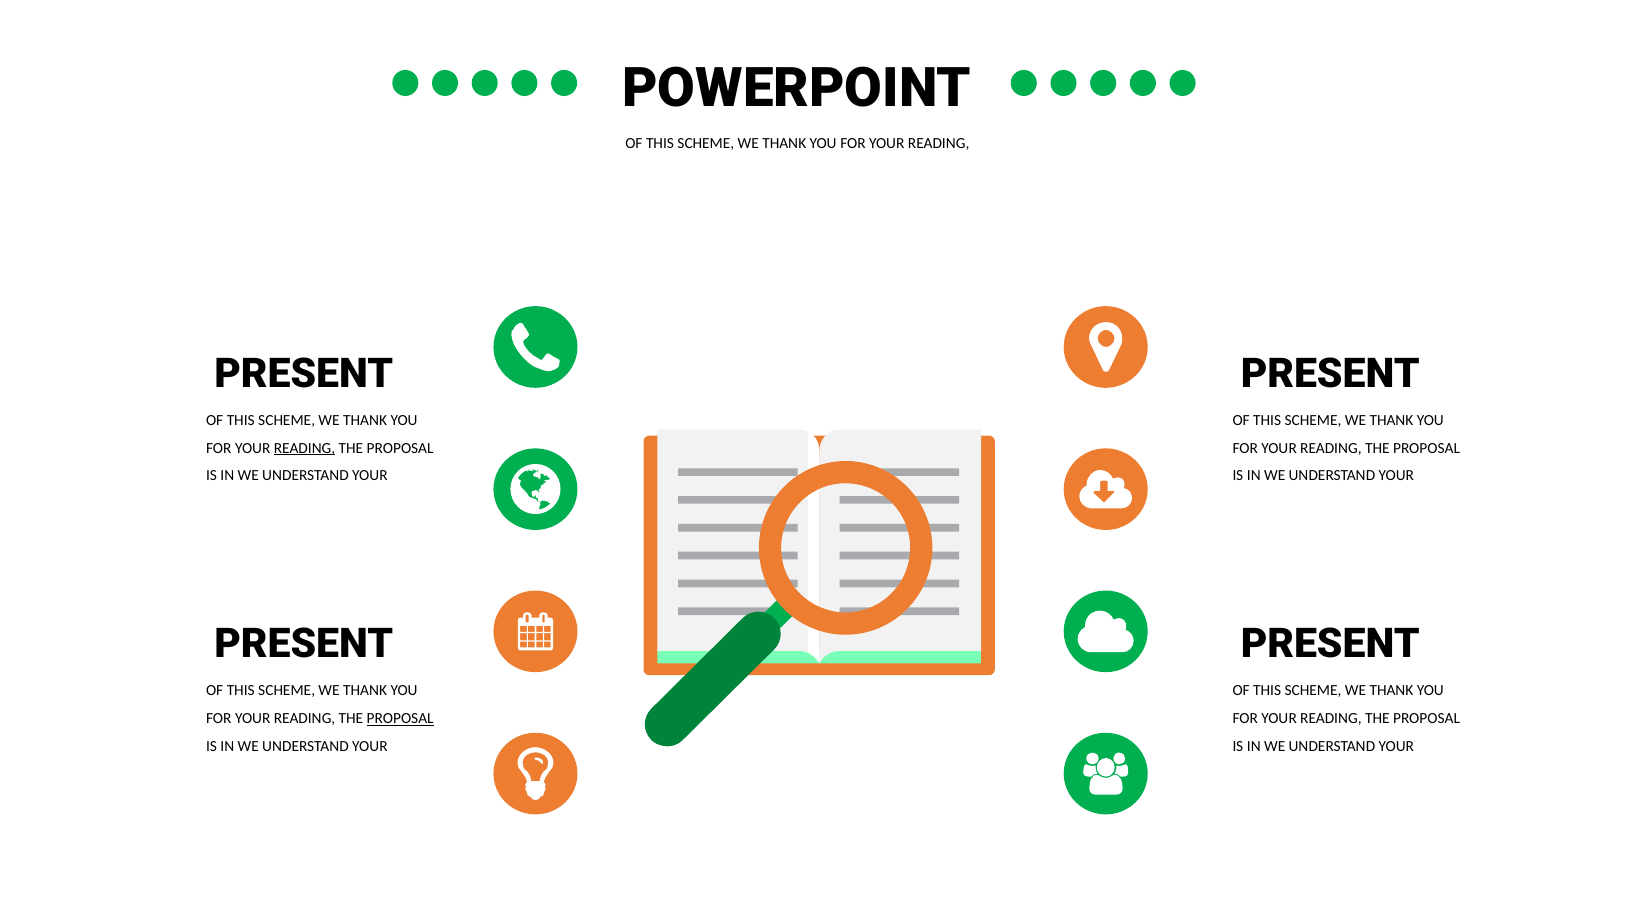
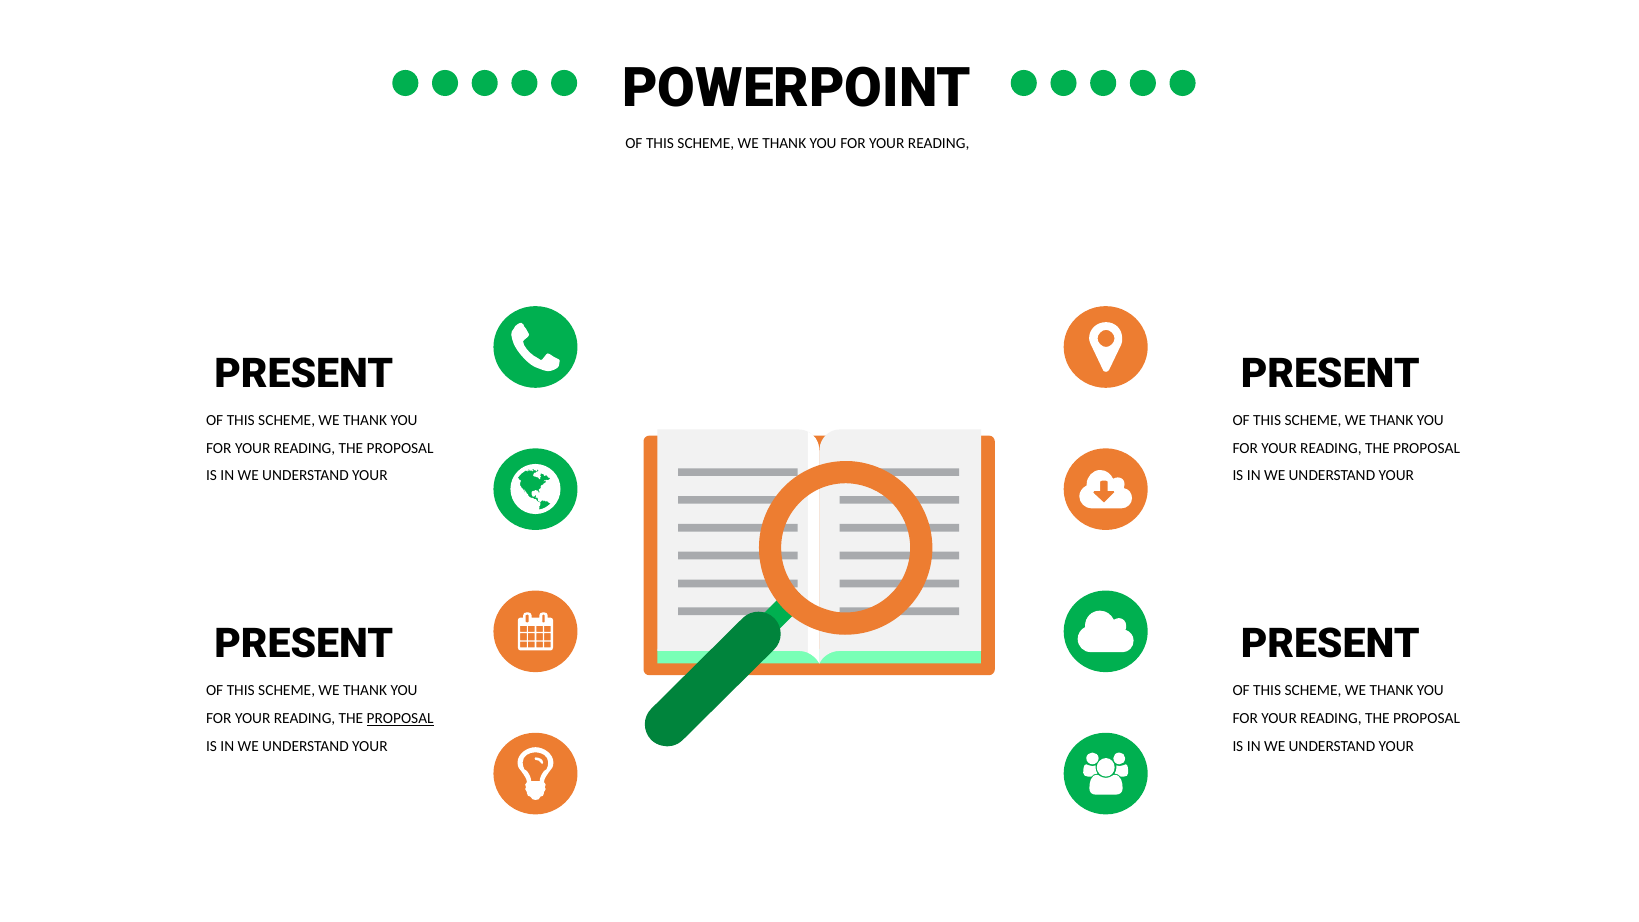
READING at (305, 448) underline: present -> none
